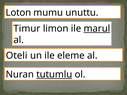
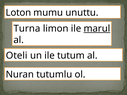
Timur: Timur -> Turna
eleme: eleme -> tutum
tutumlu underline: present -> none
